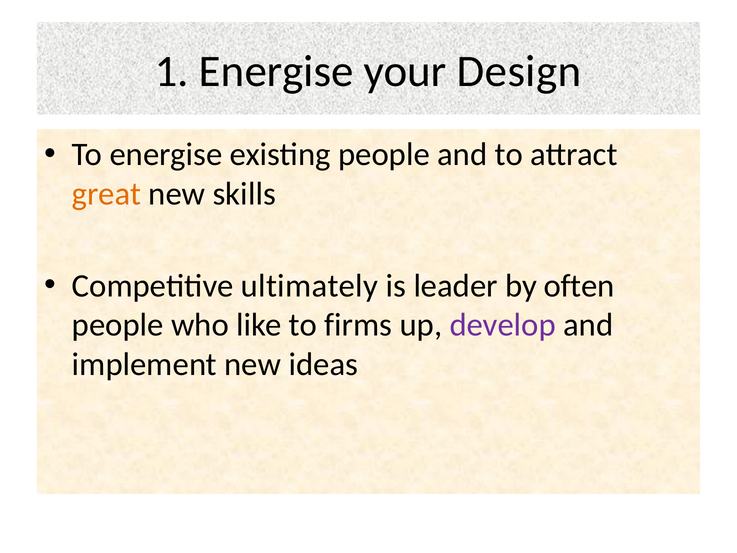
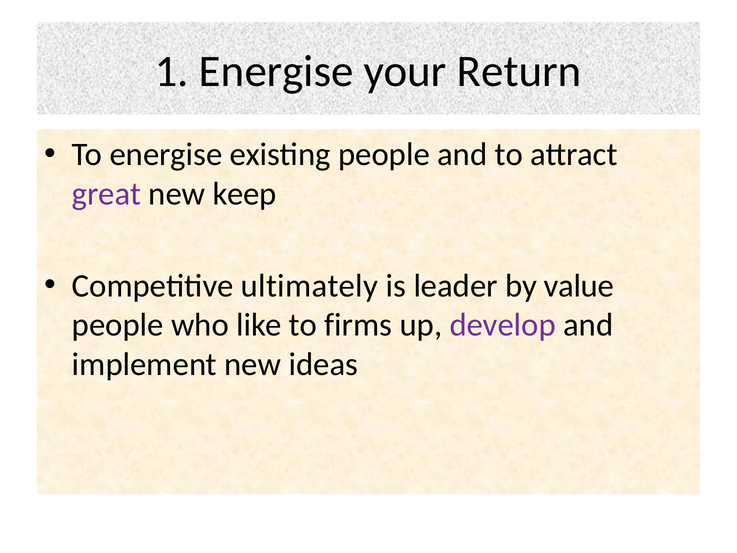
Design: Design -> Return
great colour: orange -> purple
skills: skills -> keep
often: often -> value
